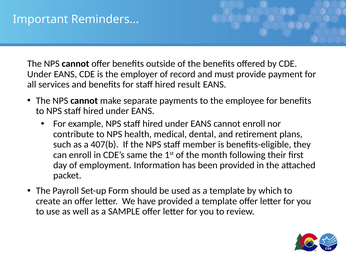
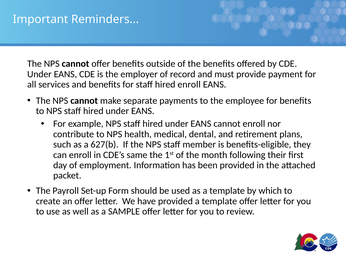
hired result: result -> enroll
407(b: 407(b -> 627(b
